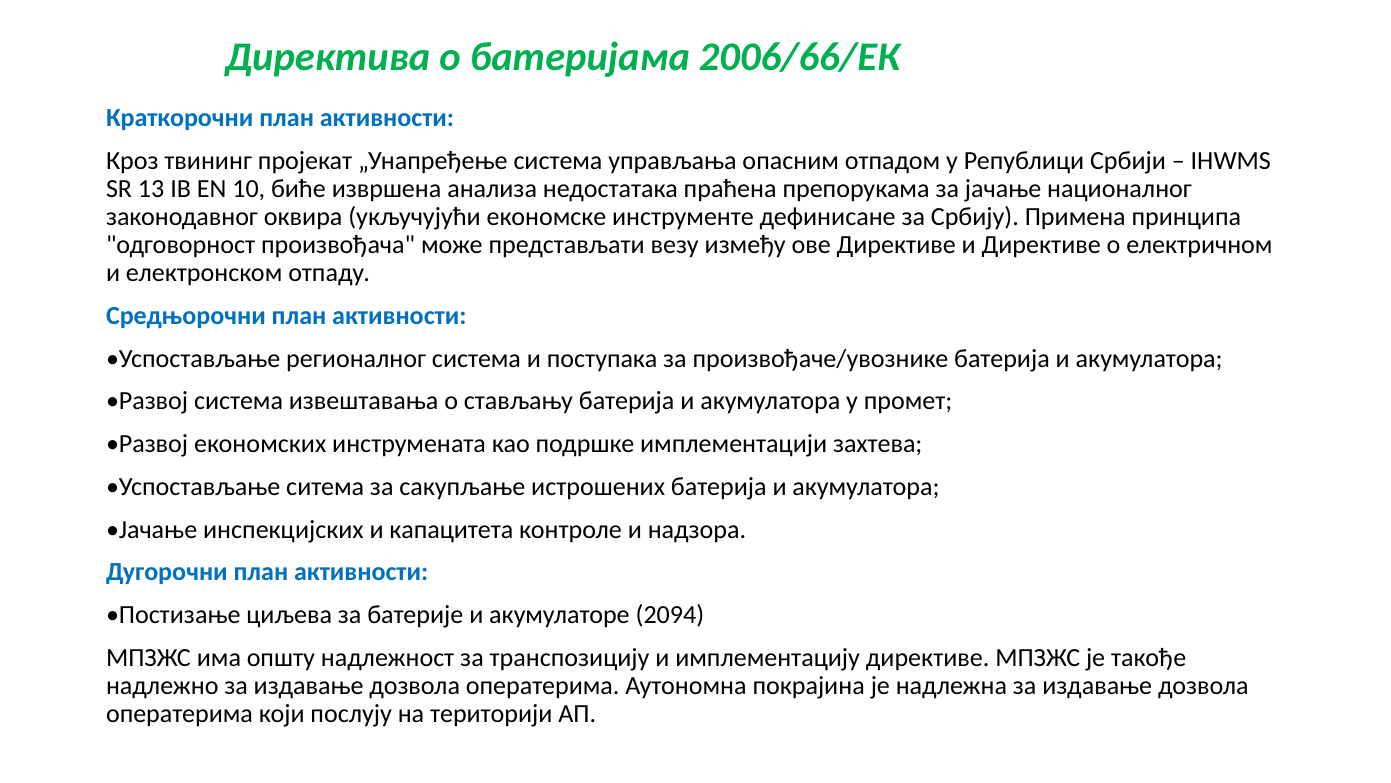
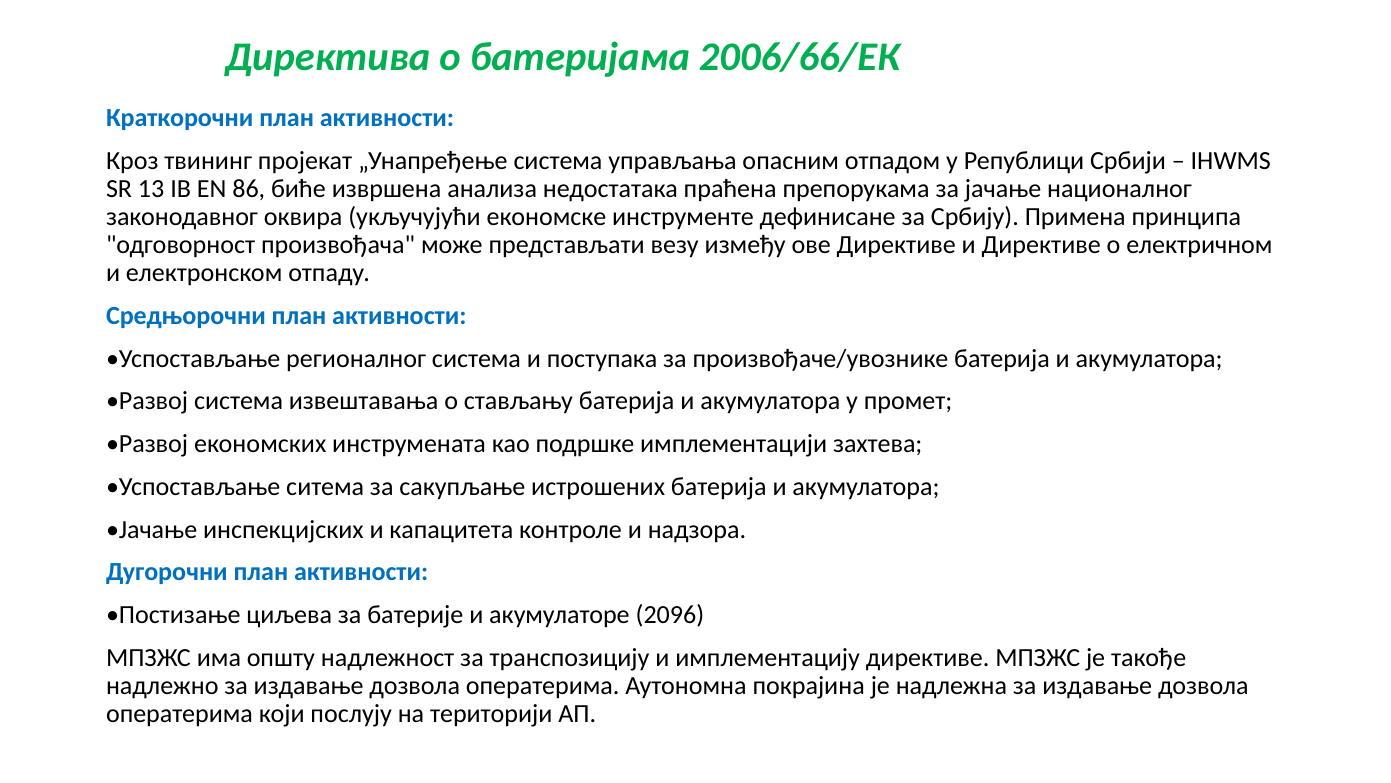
10: 10 -> 86
2094: 2094 -> 2096
